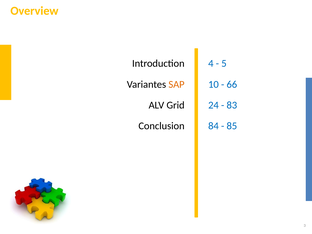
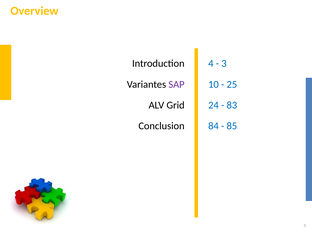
5 at (224, 64): 5 -> 3
SAP colour: orange -> purple
66: 66 -> 25
